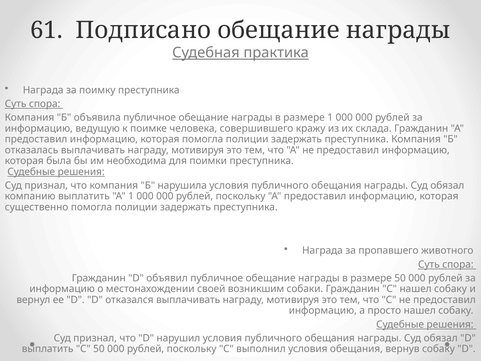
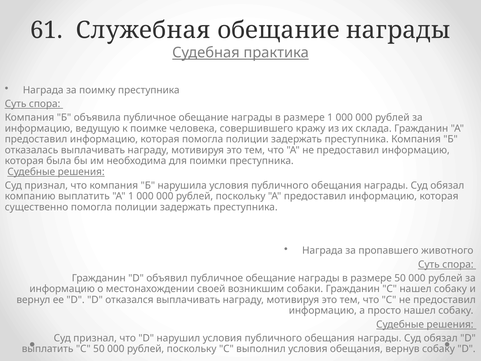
Подписано: Подписано -> Служебная
